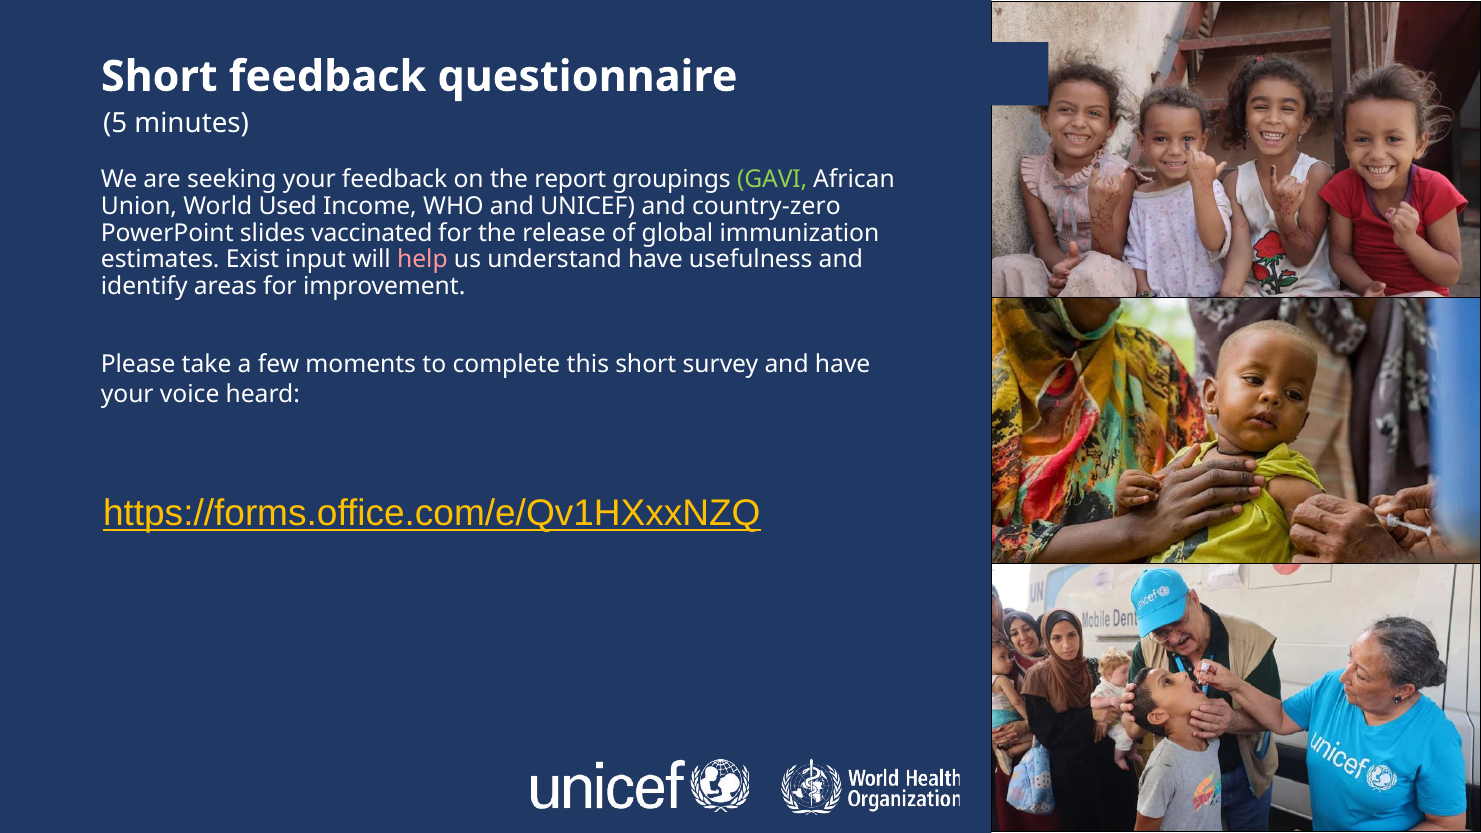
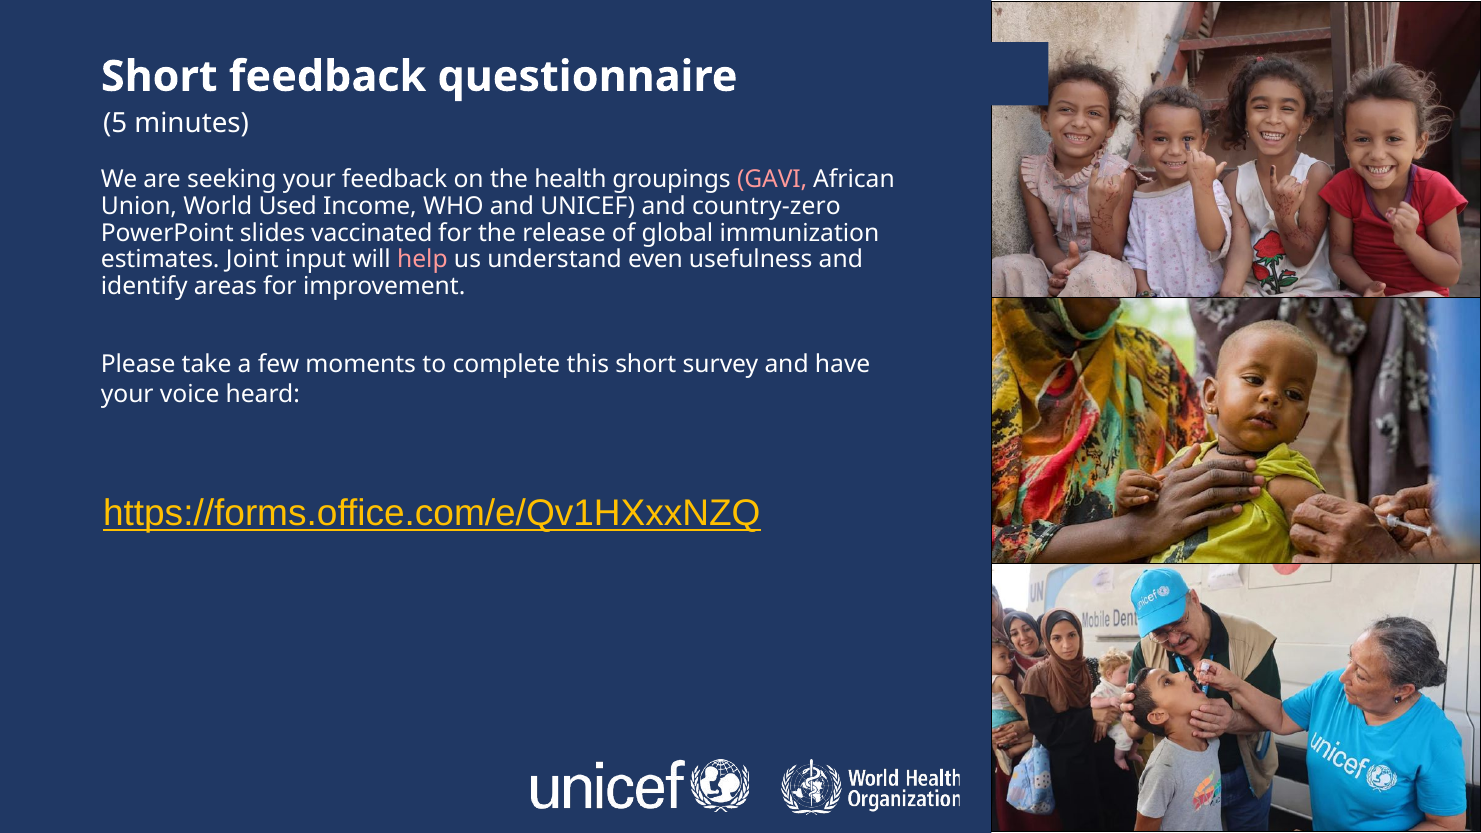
report: report -> health
GAVI colour: light green -> pink
Exist: Exist -> Joint
understand have: have -> even
